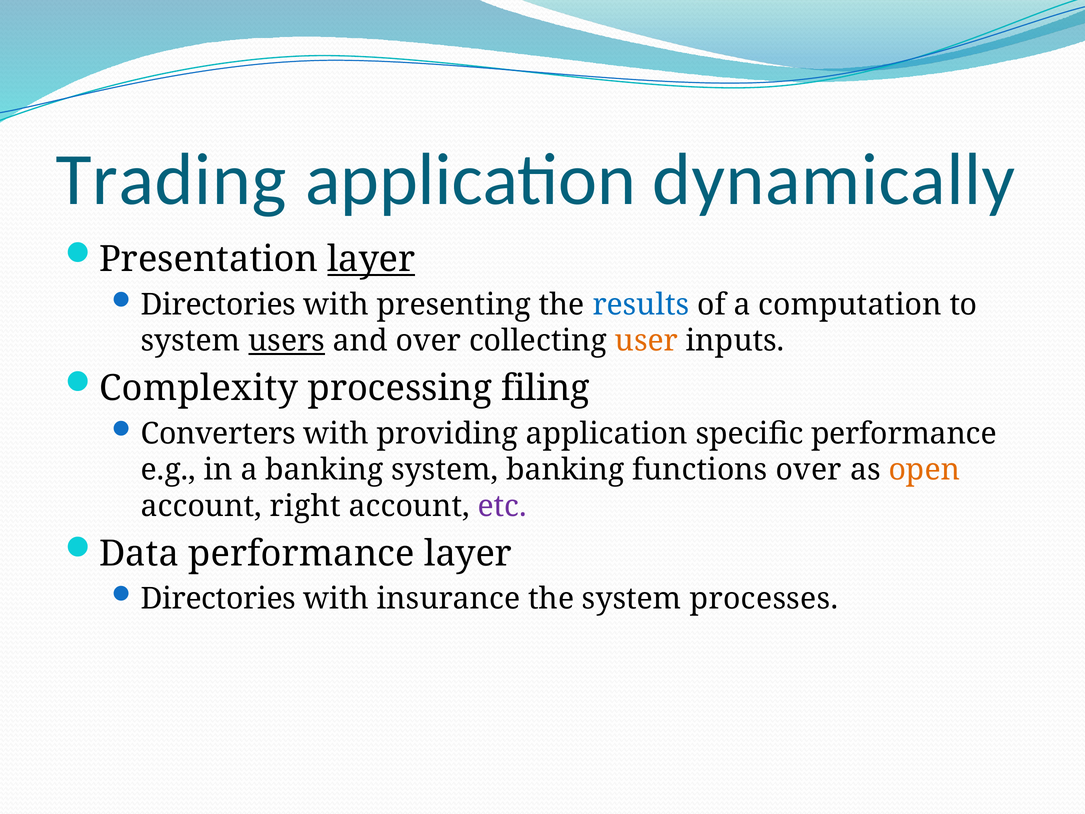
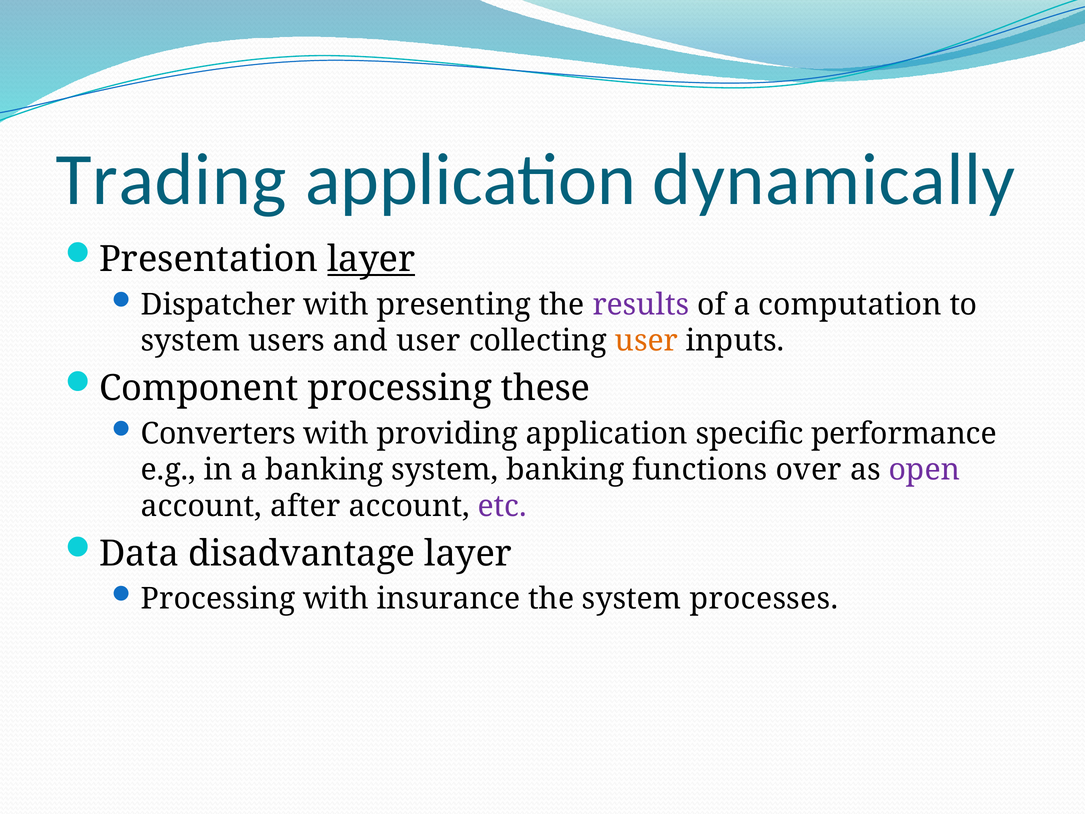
Directories at (218, 305): Directories -> Dispatcher
results colour: blue -> purple
users underline: present -> none
and over: over -> user
Complexity: Complexity -> Component
filing: filing -> these
open colour: orange -> purple
right: right -> after
Data performance: performance -> disadvantage
Directories at (218, 599): Directories -> Processing
